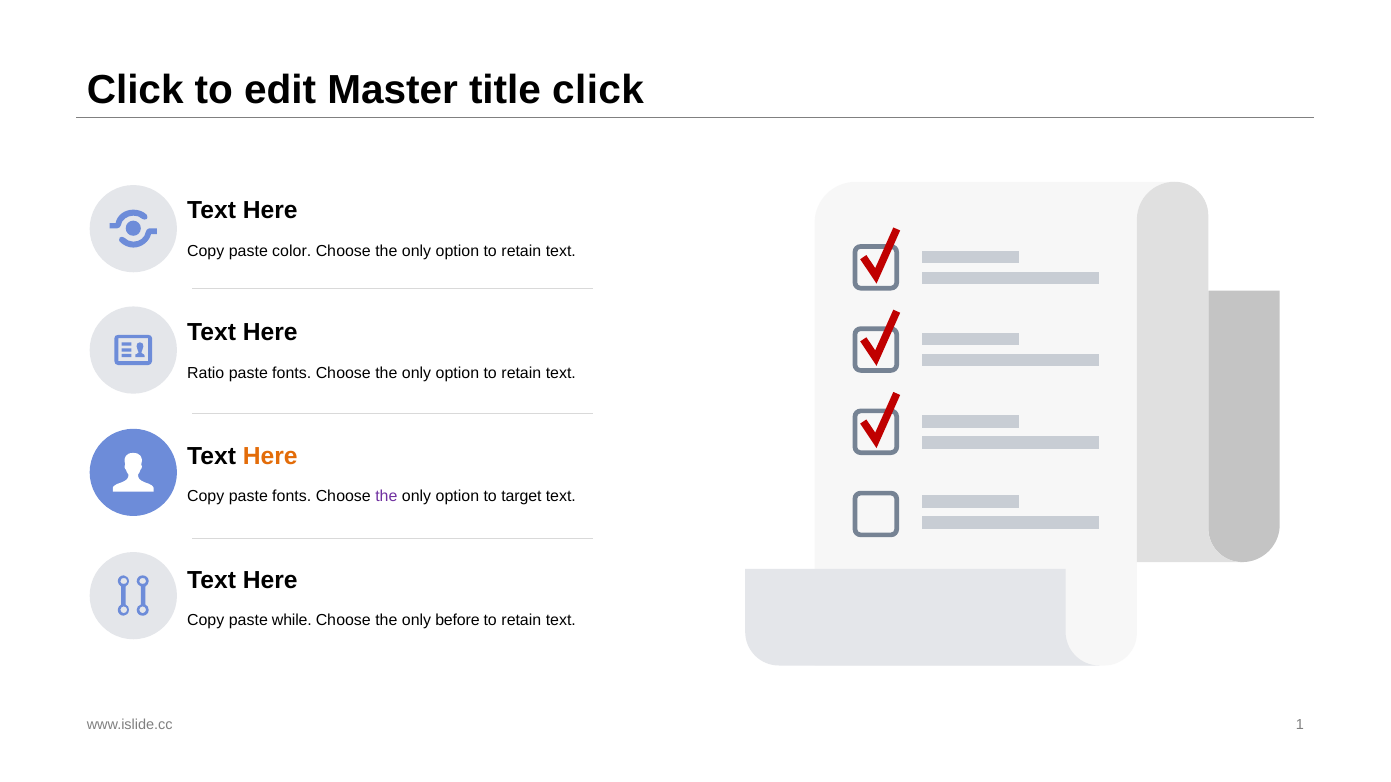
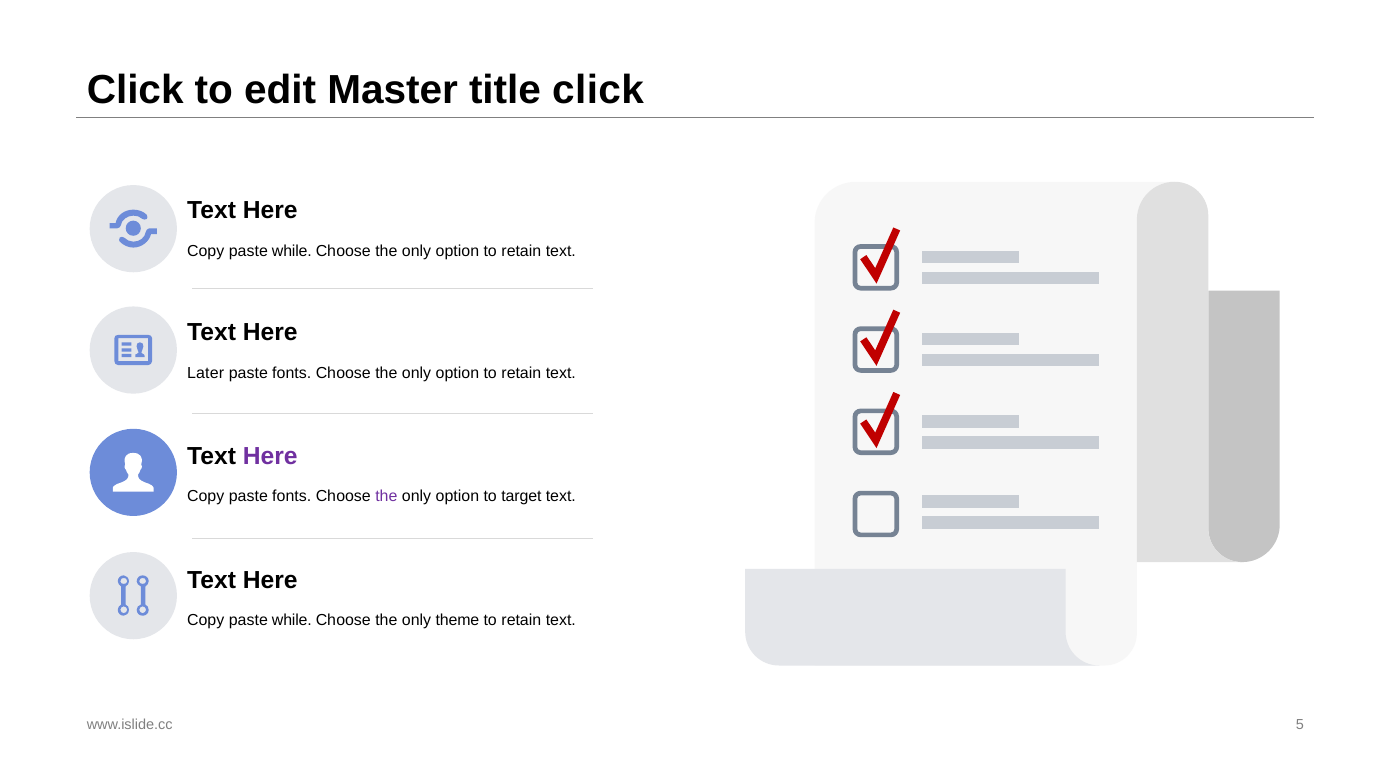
color at (292, 251): color -> while
Ratio: Ratio -> Later
Here at (270, 456) colour: orange -> purple
before: before -> theme
1: 1 -> 5
